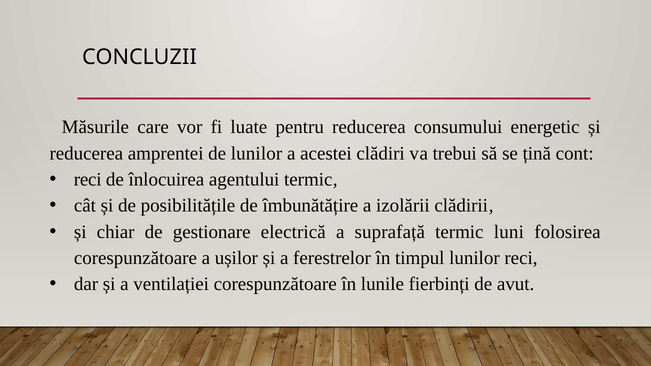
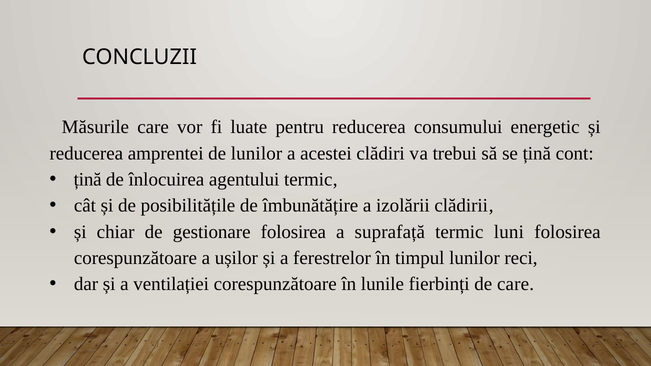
reci at (88, 180): reci -> țină
gestionare electrică: electrică -> folosirea
de avut: avut -> care
